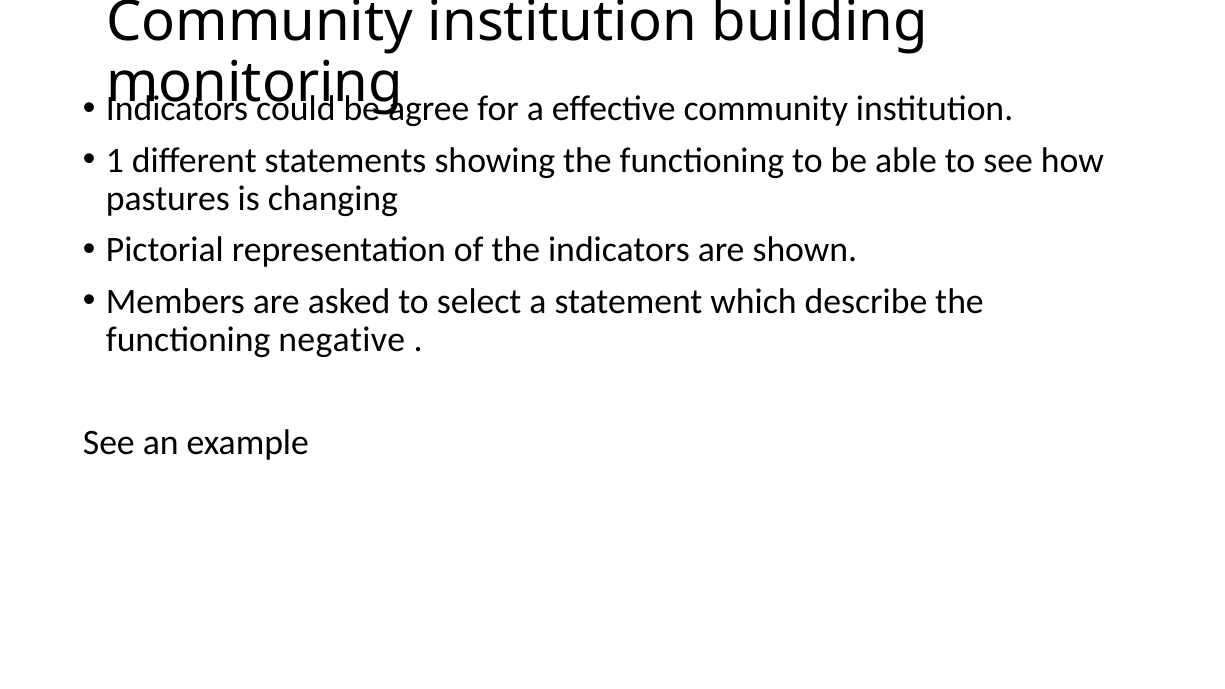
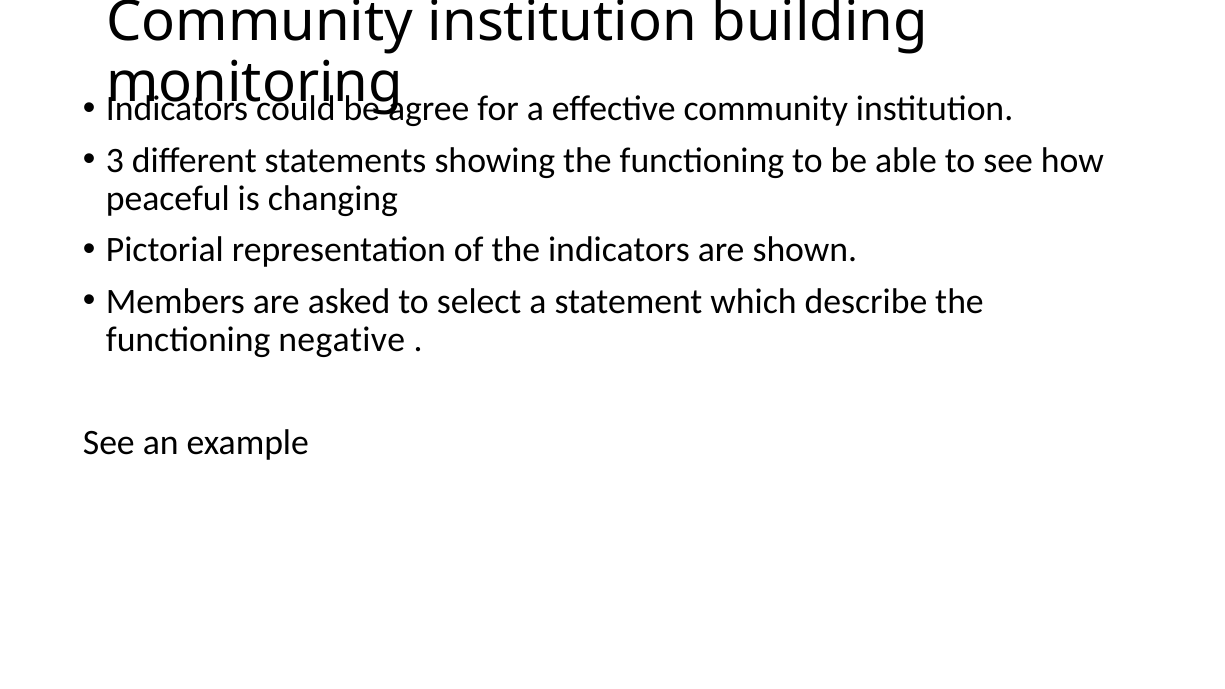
1: 1 -> 3
pastures: pastures -> peaceful
